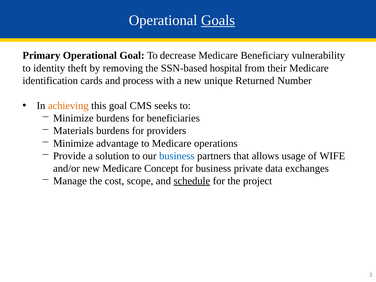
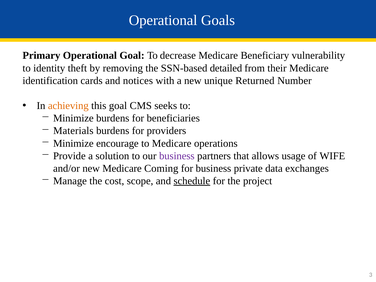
Goals underline: present -> none
hospital: hospital -> detailed
process: process -> notices
advantage: advantage -> encourage
business at (177, 156) colour: blue -> purple
Concept: Concept -> Coming
